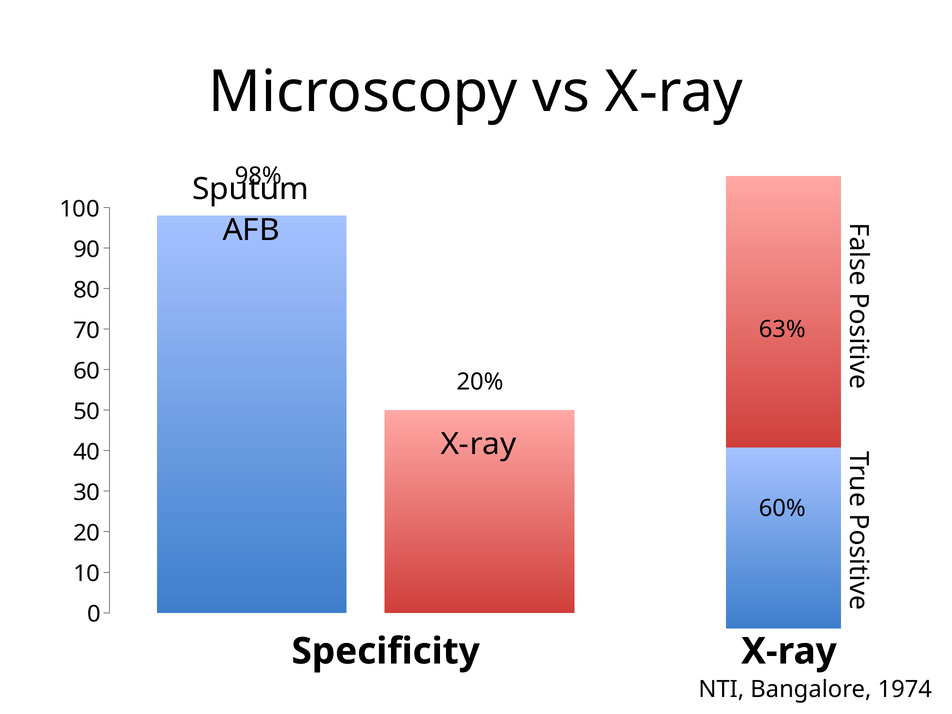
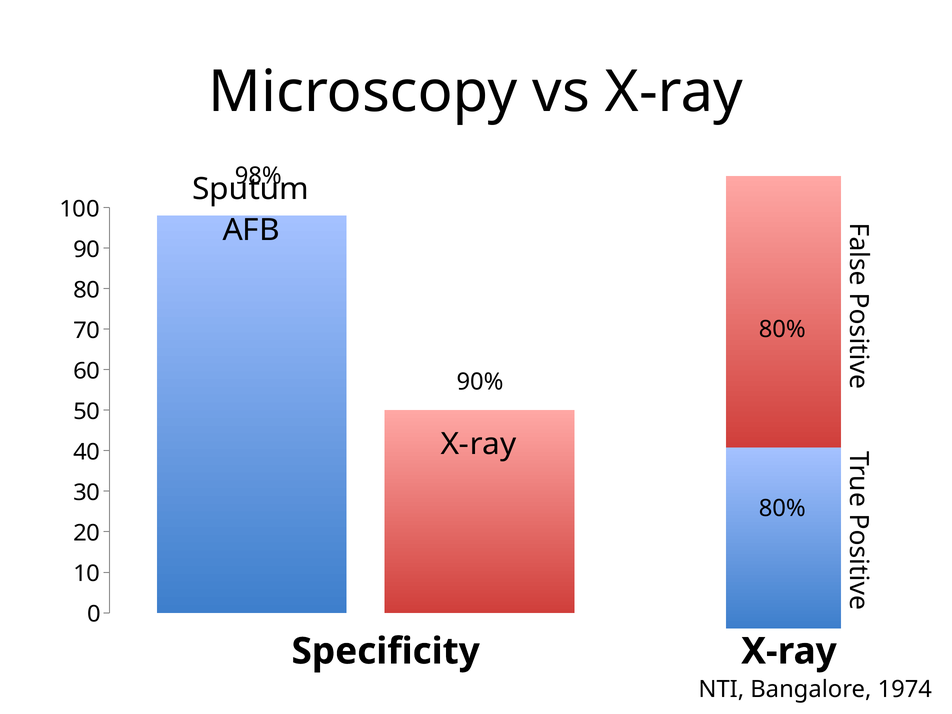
63% at (782, 329): 63% -> 80%
20%: 20% -> 90%
60% at (782, 508): 60% -> 80%
